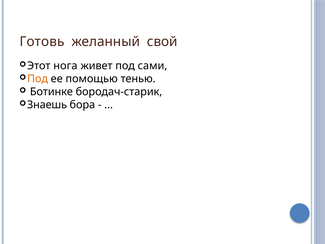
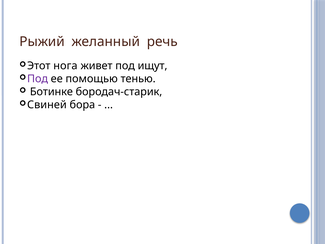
Готовь: Готовь -> Рыжий
свой: свой -> речь
сами: сами -> ищут
Под at (38, 79) colour: orange -> purple
Знаешь: Знаешь -> Свиней
